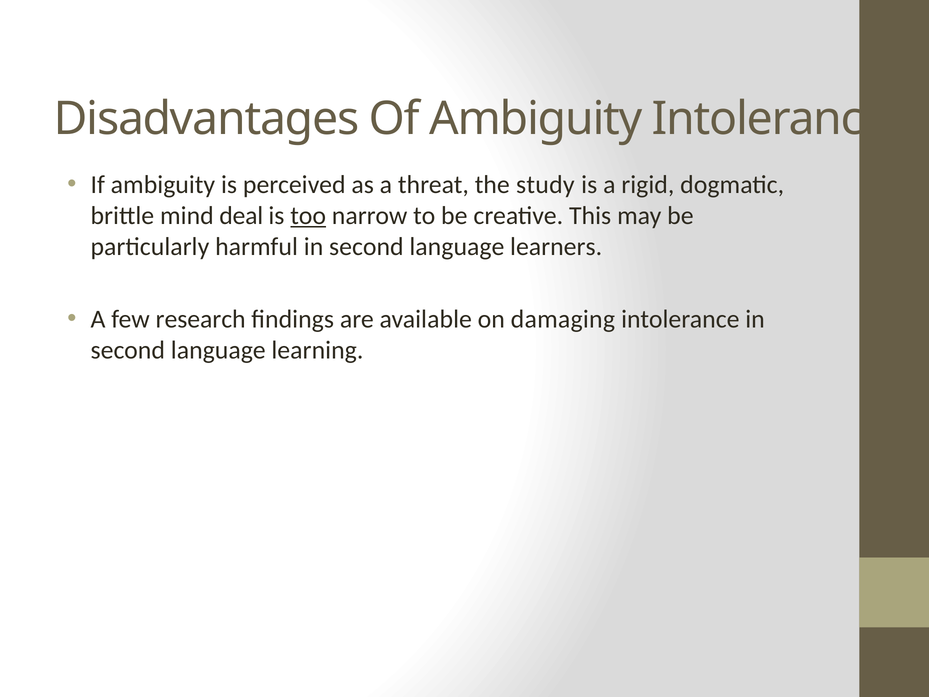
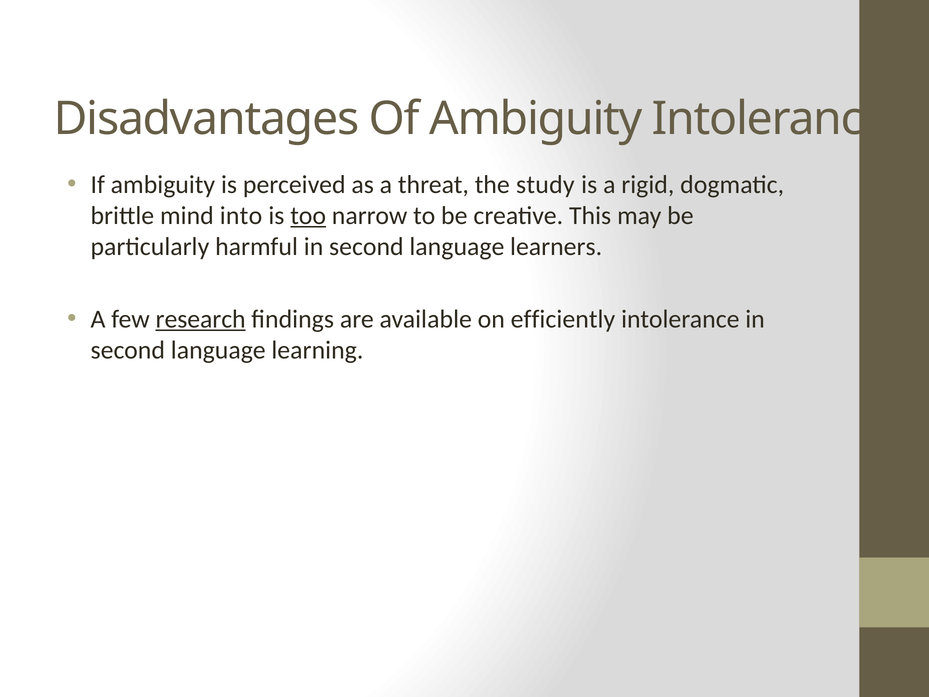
deal: deal -> into
research underline: none -> present
damaging: damaging -> efficiently
